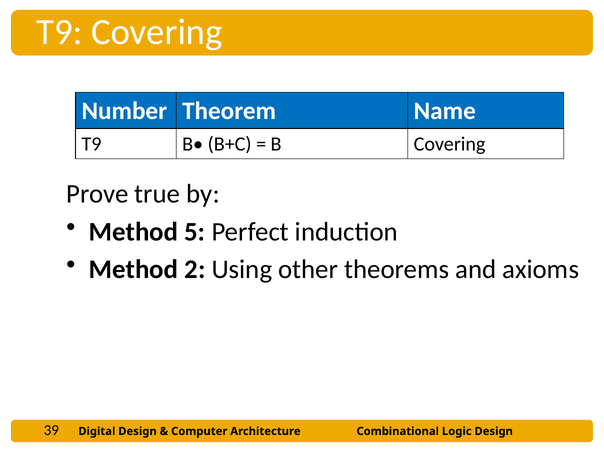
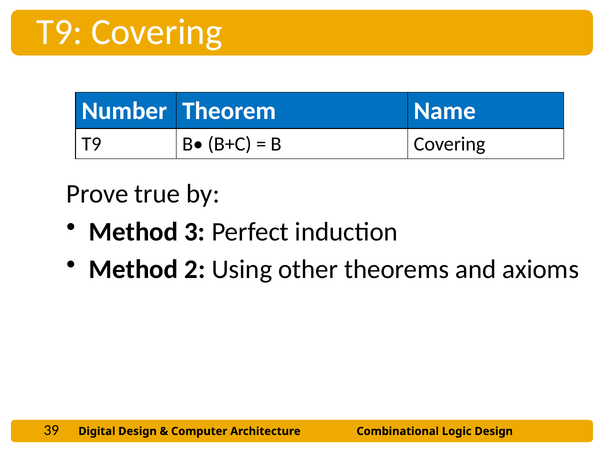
5: 5 -> 3
